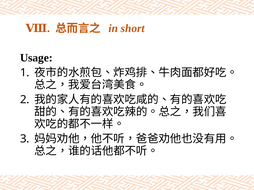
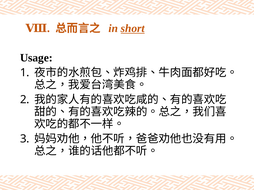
short underline: none -> present
